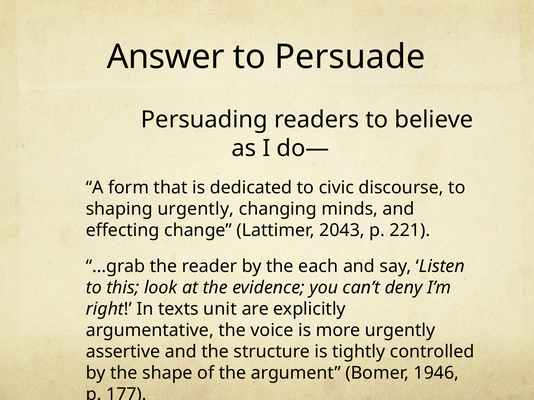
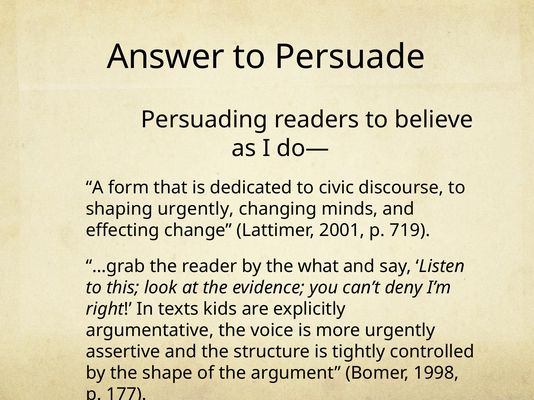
2043: 2043 -> 2001
221: 221 -> 719
each: each -> what
unit: unit -> kids
1946: 1946 -> 1998
